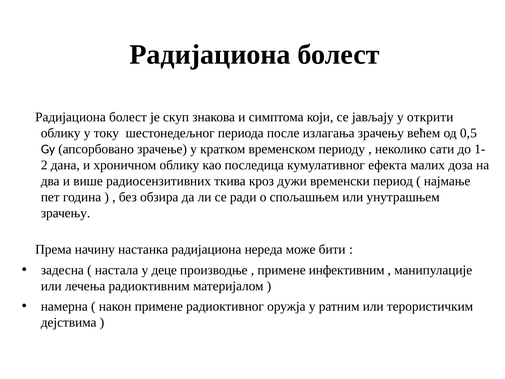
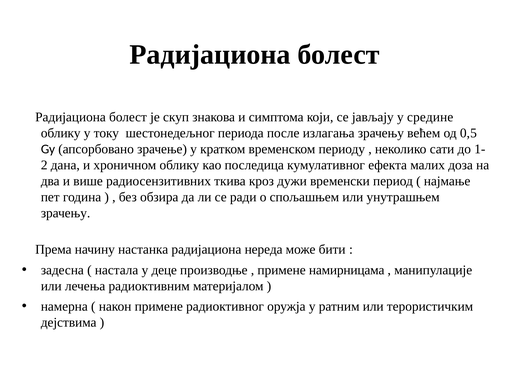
открити: открити -> средине
инфективним: инфективним -> намирницама
